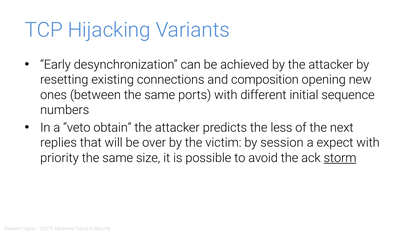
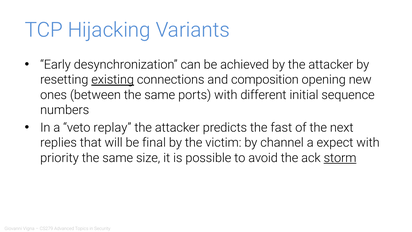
existing underline: none -> present
obtain: obtain -> replay
less: less -> fast
over: over -> final
session: session -> channel
